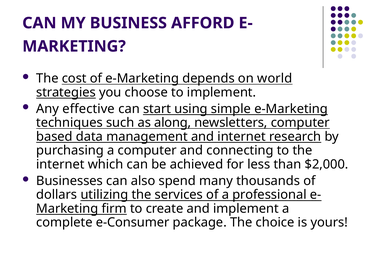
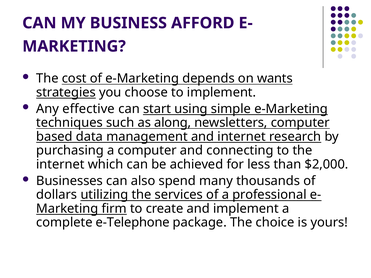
world: world -> wants
e-Consumer: e-Consumer -> e-Telephone
